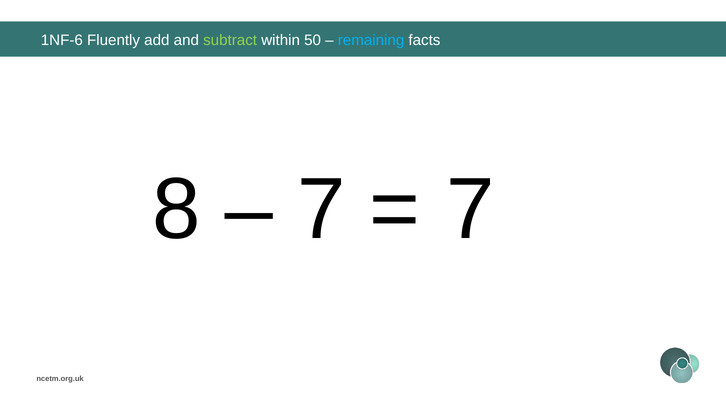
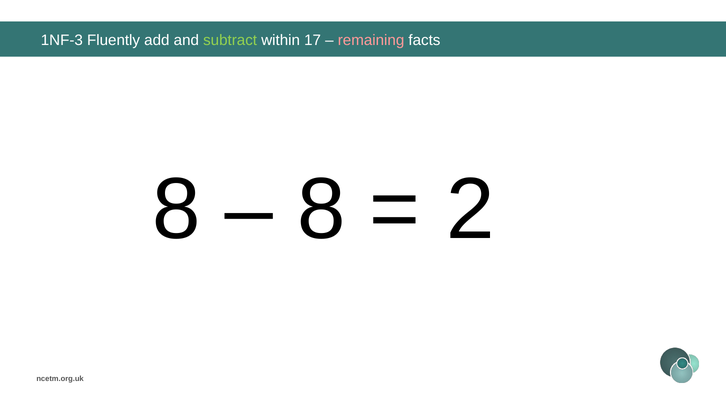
1NF-6: 1NF-6 -> 1NF-3
50: 50 -> 17
remaining colour: light blue -> pink
7 at (321, 210): 7 -> 8
7 at (470, 210): 7 -> 2
